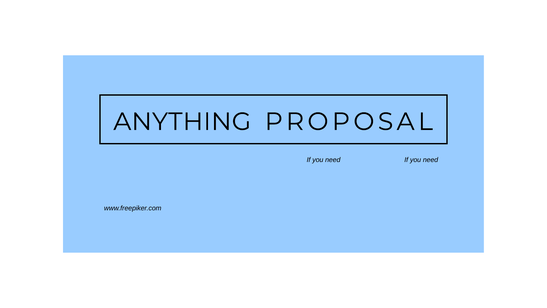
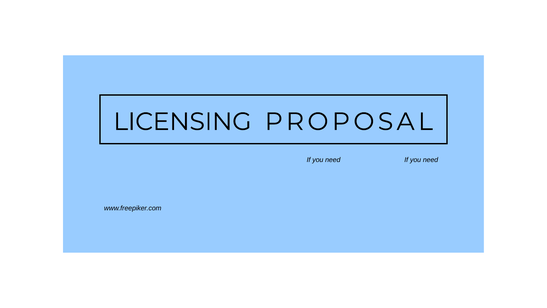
ANYTHING: ANYTHING -> LICENSING
